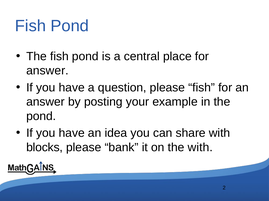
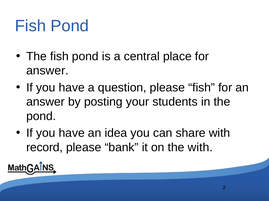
example: example -> students
blocks: blocks -> record
